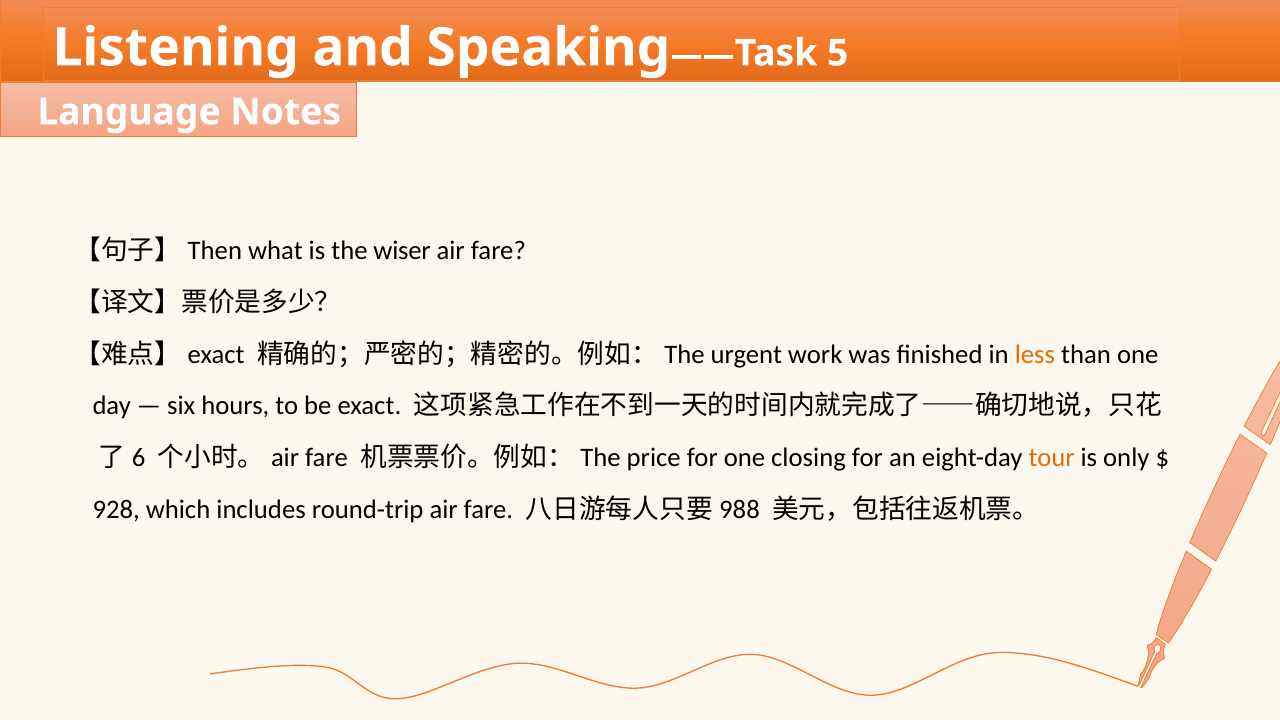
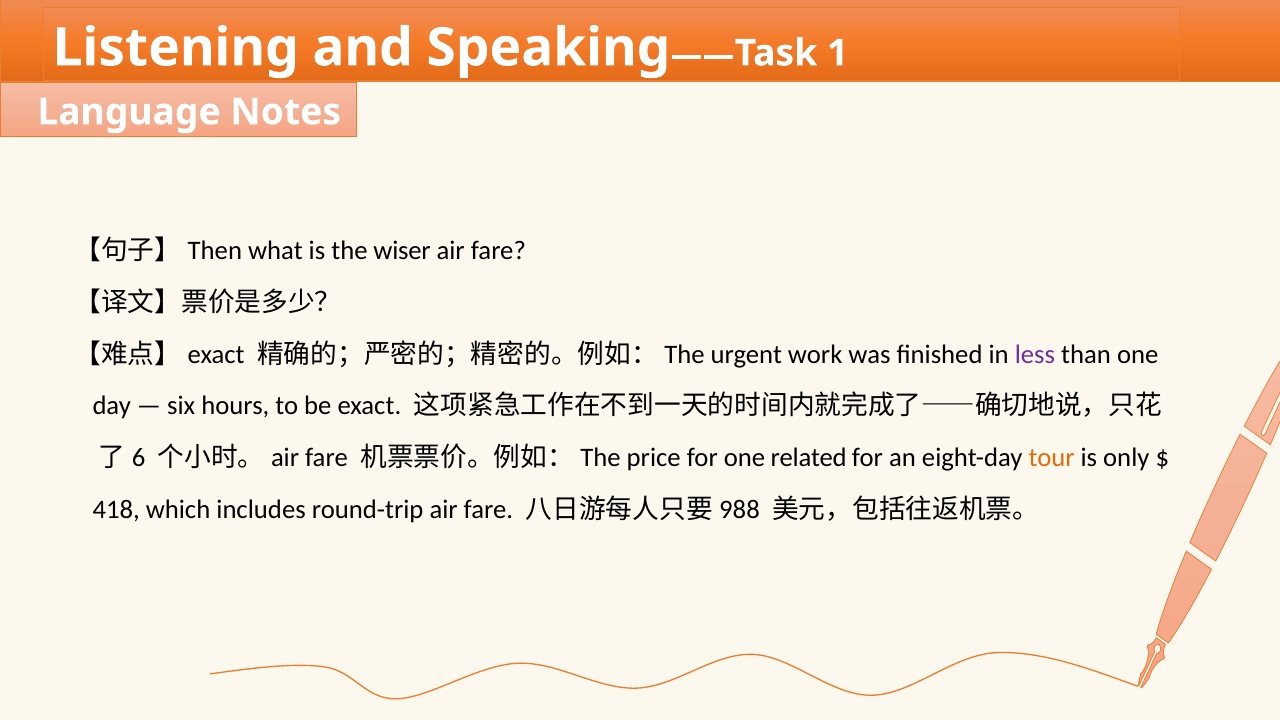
5: 5 -> 1
less colour: orange -> purple
closing: closing -> related
928: 928 -> 418
